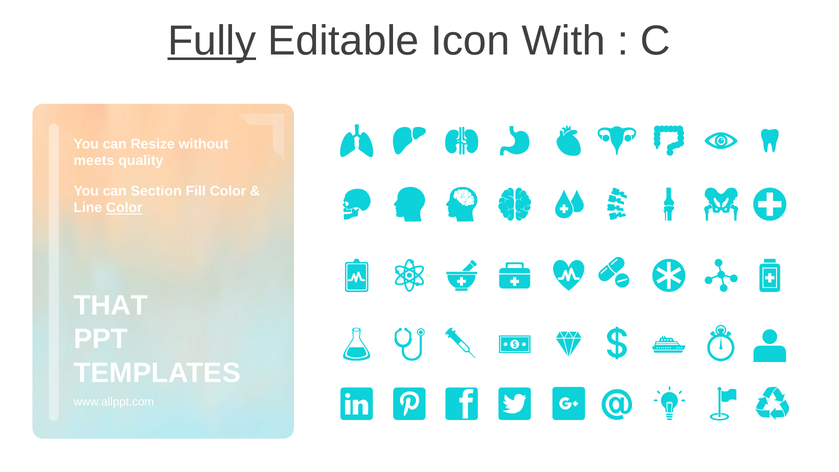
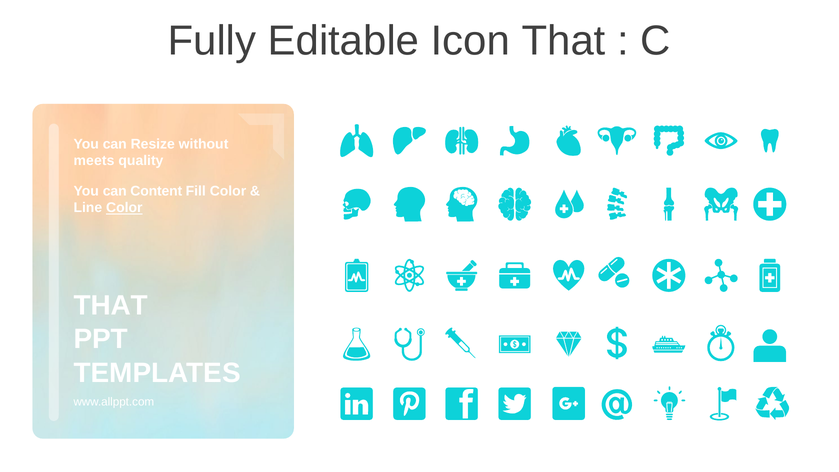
Fully underline: present -> none
Icon With: With -> That
Section: Section -> Content
